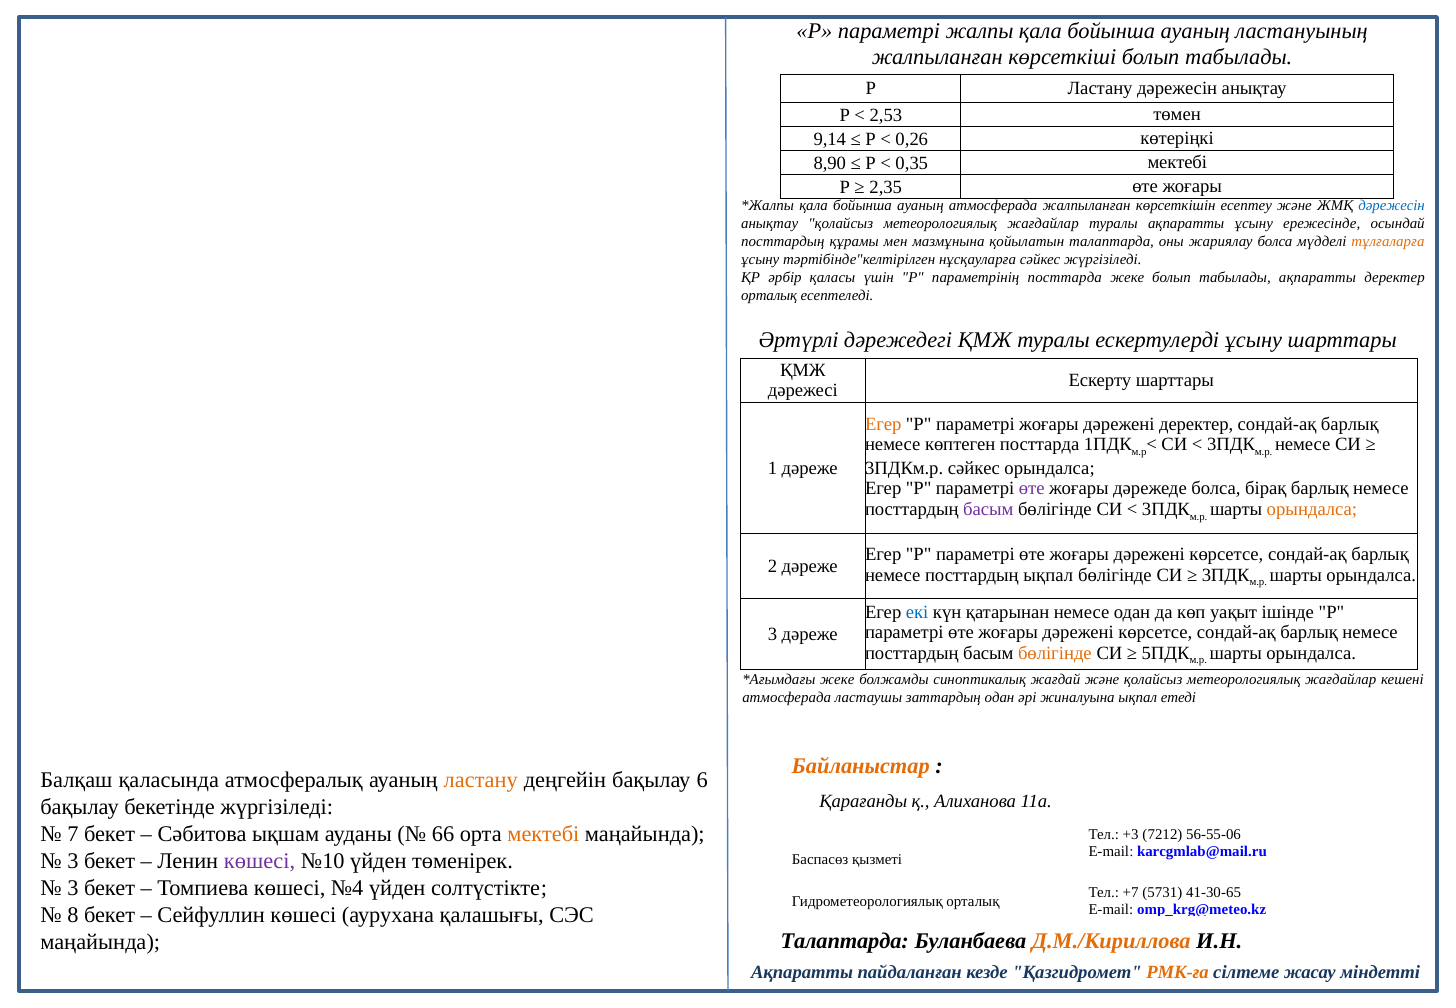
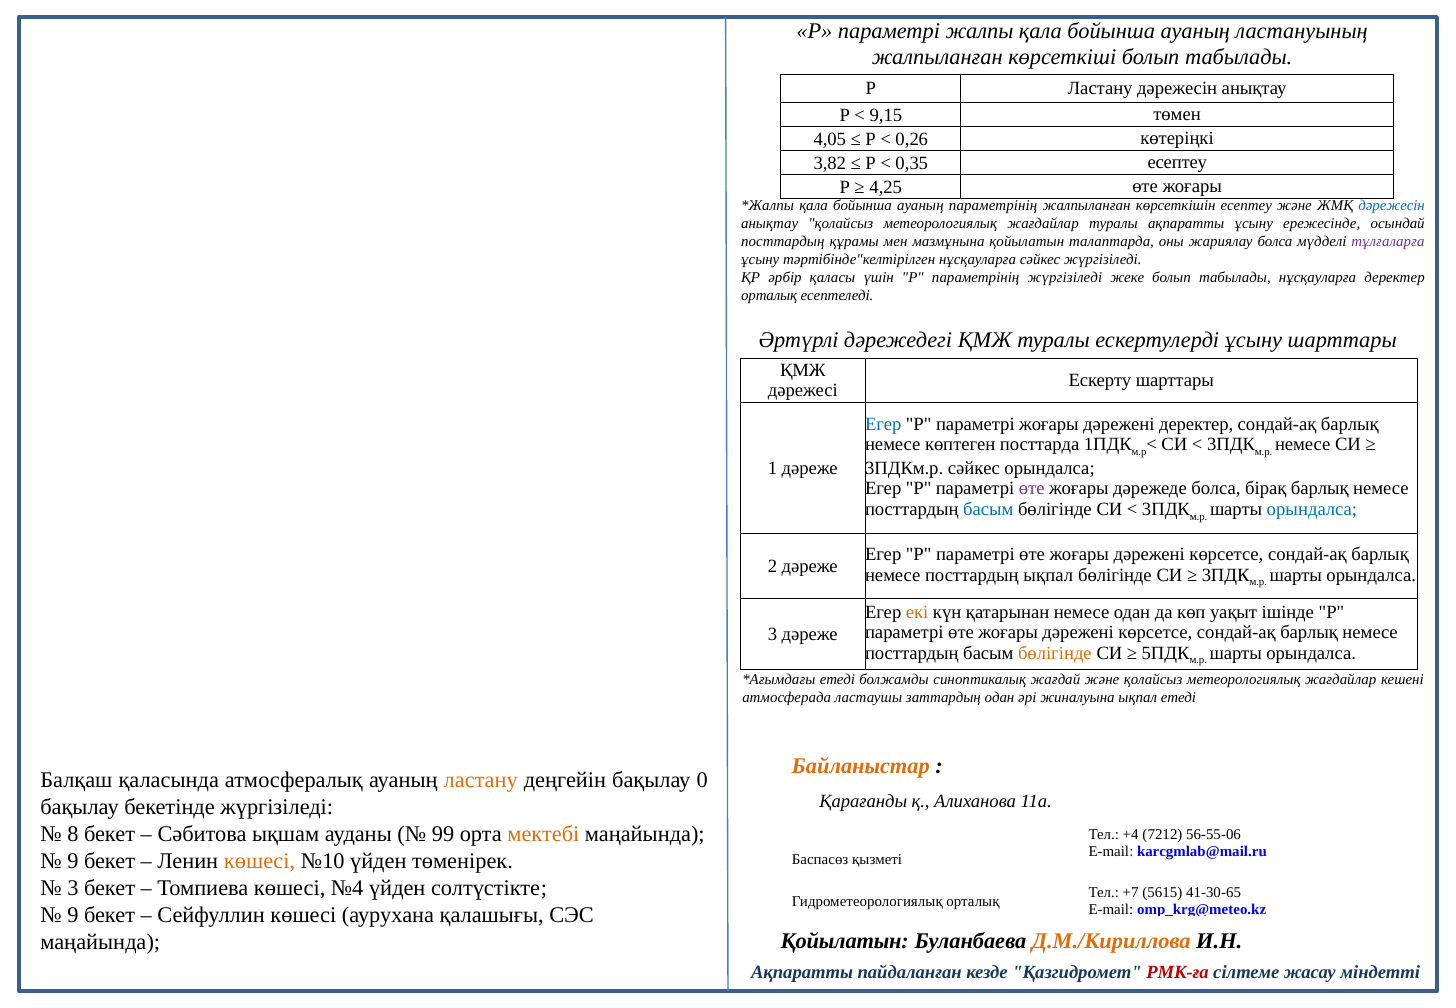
2,53: 2,53 -> 9,15
9,14: 9,14 -> 4,05
8,90: 8,90 -> 3,82
0,35 мектебі: мектебі -> есептеу
2,35: 2,35 -> 4,25
ауаның атмосферада: атмосферада -> параметрінің
тұлғаларға colour: orange -> purple
параметрінің посттарда: посттарда -> жүргізіледі
табылады ақпаратты: ақпаратты -> нұсқауларға
Егер at (883, 424) colour: orange -> blue
басым at (988, 509) colour: purple -> blue
орындалса at (1312, 509) colour: orange -> blue
екі colour: blue -> orange
жеке at (837, 680): жеке -> етеді
6: 6 -> 0
7: 7 -> 8
66: 66 -> 99
+3: +3 -> +4
3 at (73, 861): 3 -> 9
көшесі at (260, 861) colour: purple -> orange
5731: 5731 -> 5615
8 at (73, 915): 8 -> 9
Талаптарда at (845, 941): Талаптарда -> Қойылатын
РМК-ға colour: orange -> red
